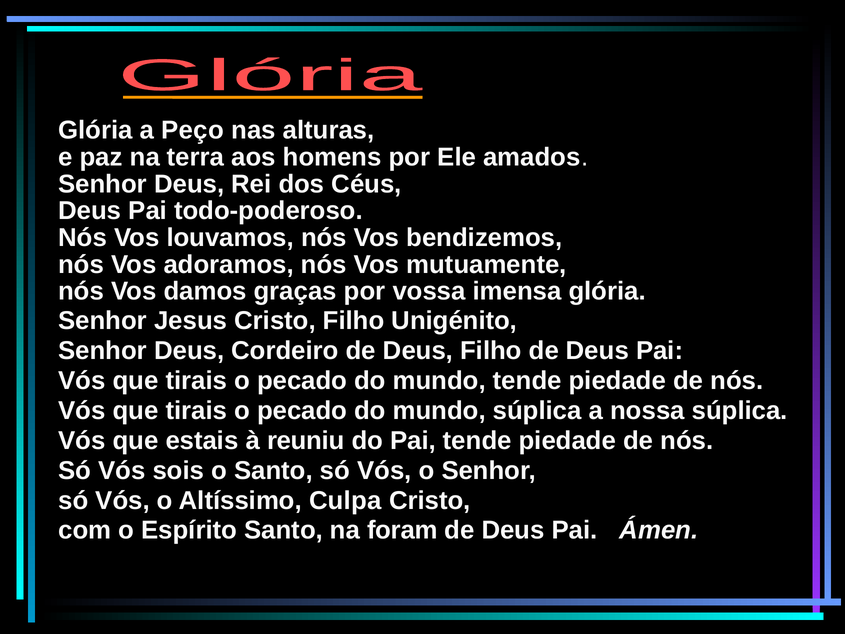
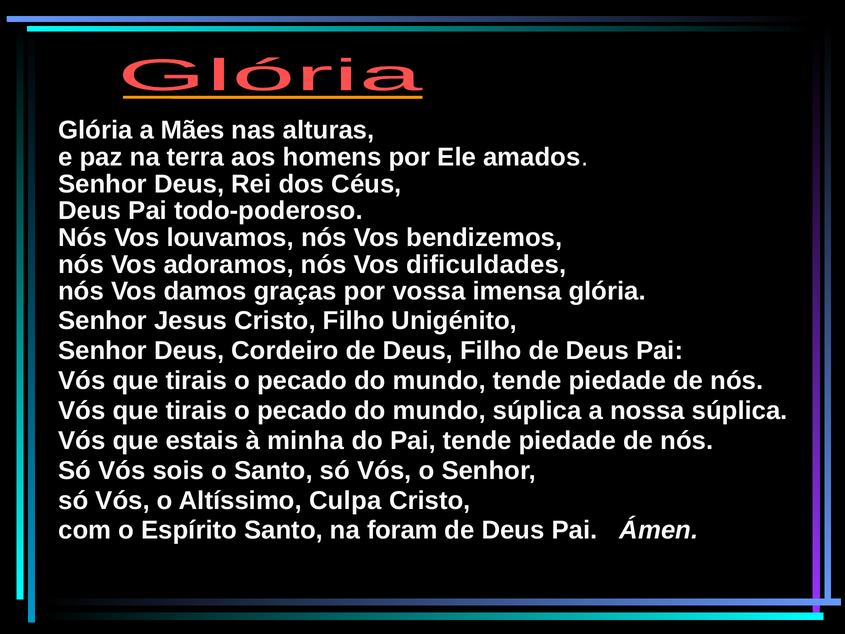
Peço: Peço -> Mães
mutuamente: mutuamente -> dificuldades
reuniu: reuniu -> minha
